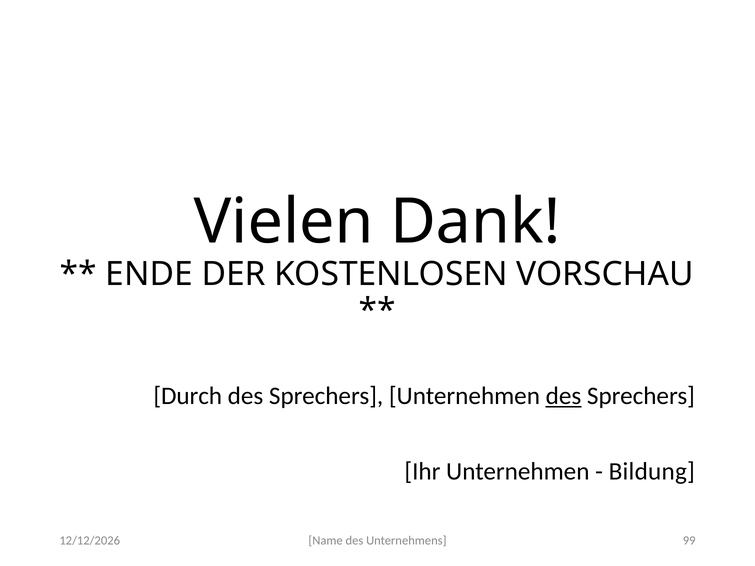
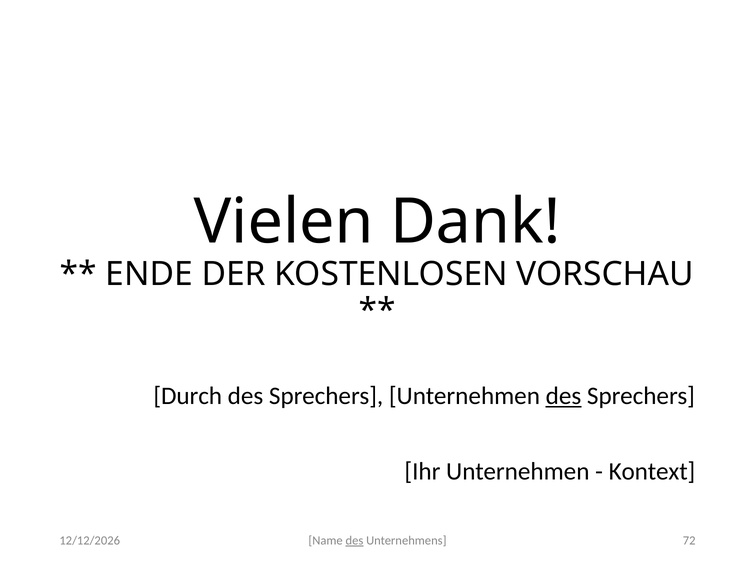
Bildung: Bildung -> Kontext
99: 99 -> 72
des at (354, 541) underline: none -> present
